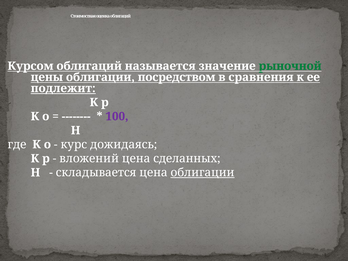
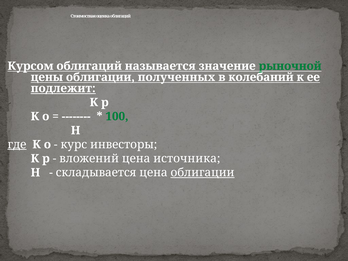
посредством: посредством -> полученных
сравнения: сравнения -> колебаний
100 colour: purple -> green
где underline: none -> present
дожидаясь: дожидаясь -> инвесторы
сделанных: сделанных -> источника
